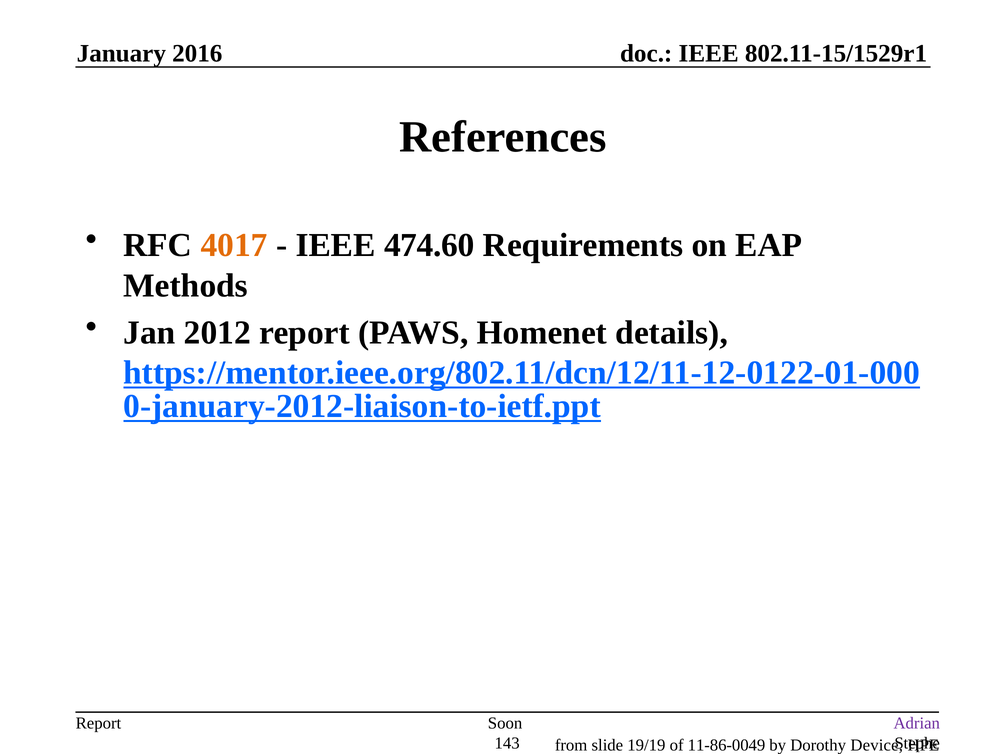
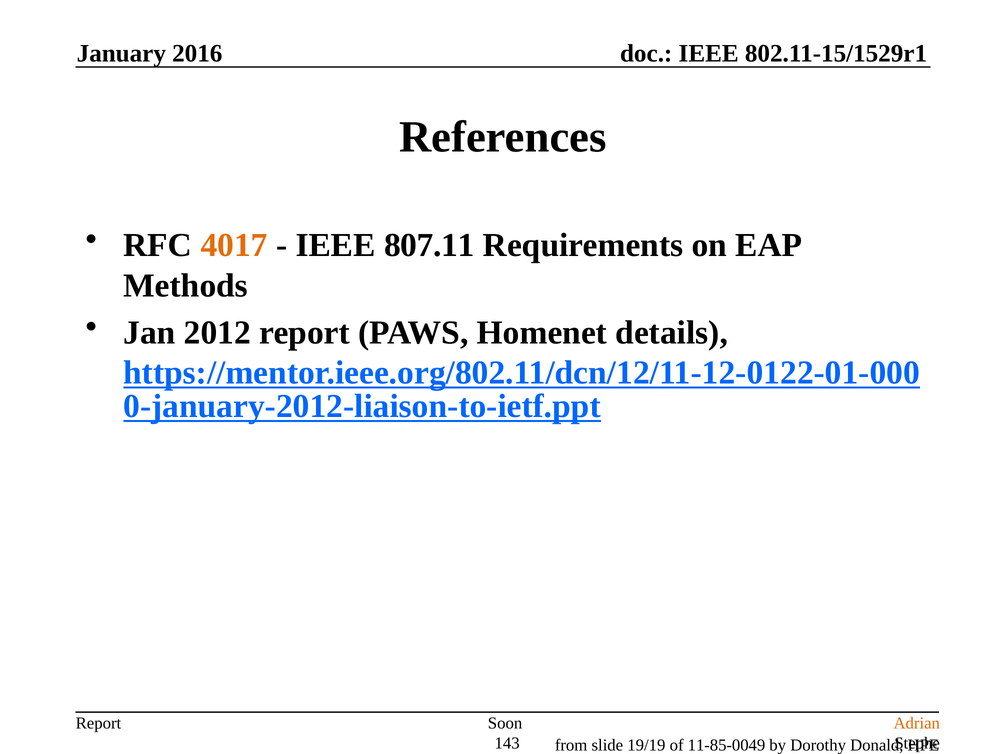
474.60: 474.60 -> 807.11
Adrian colour: purple -> orange
11-86-0049: 11-86-0049 -> 11-85-0049
Device: Device -> Donald
